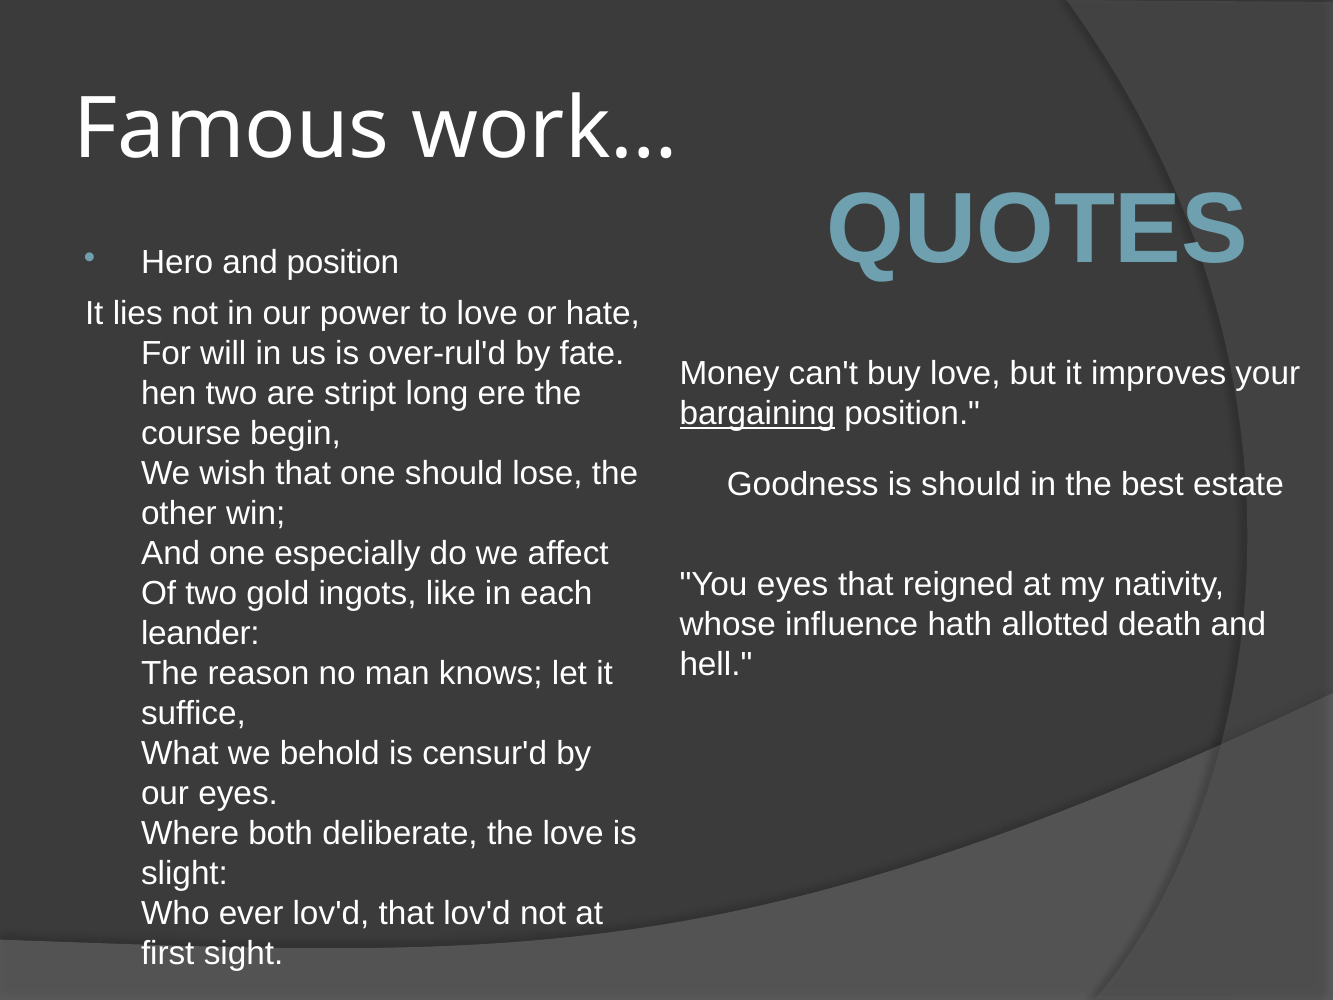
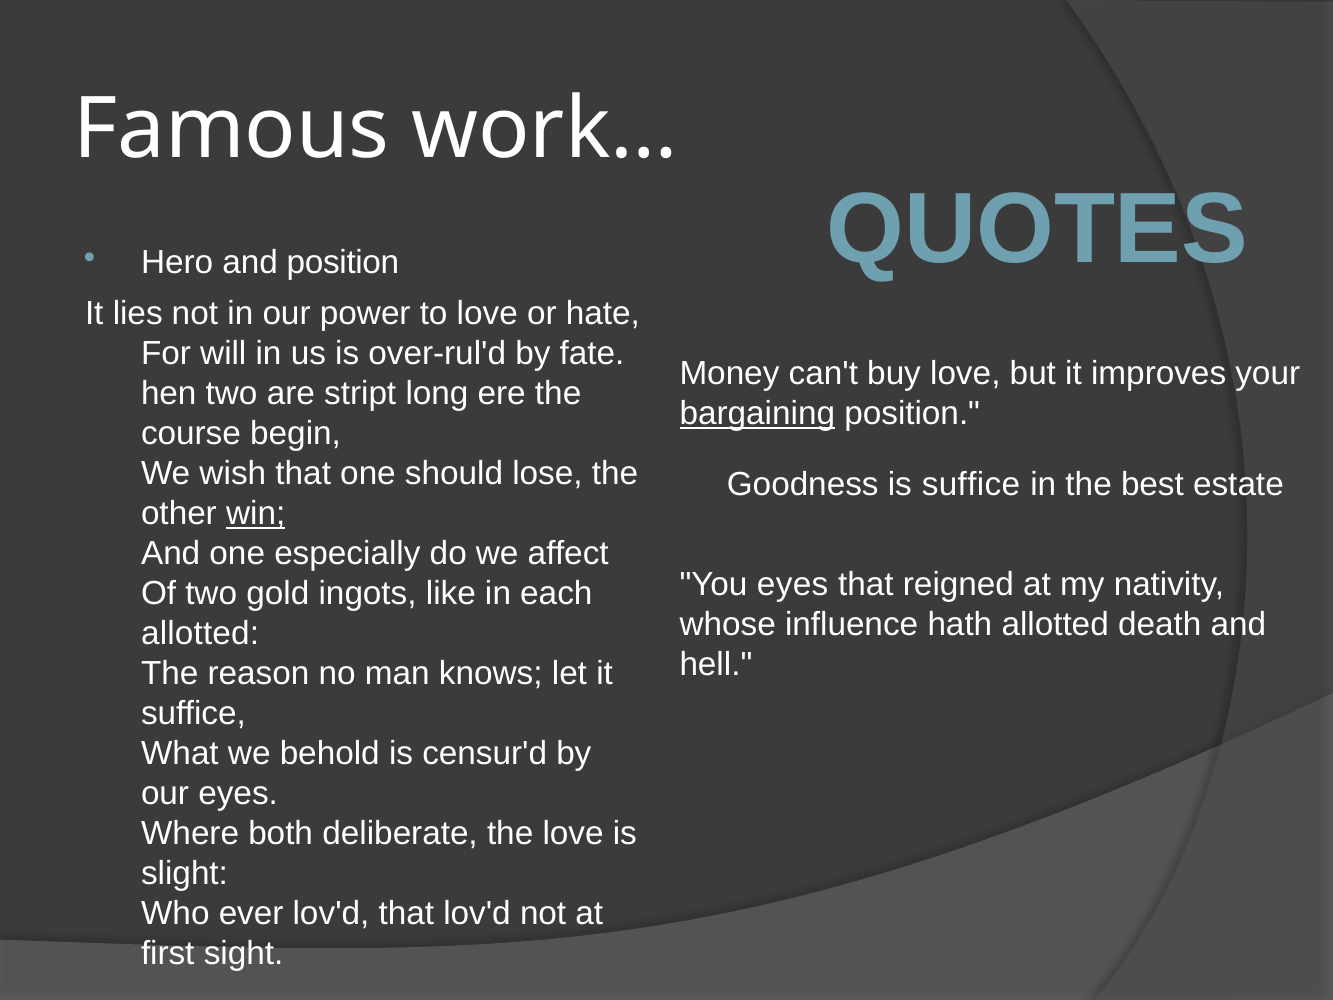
is should: should -> suffice
win underline: none -> present
leander at (200, 633): leander -> allotted
